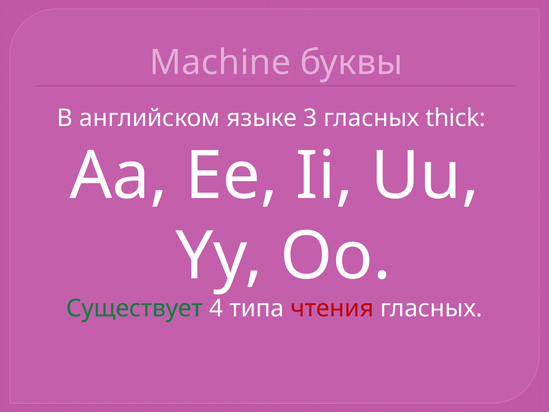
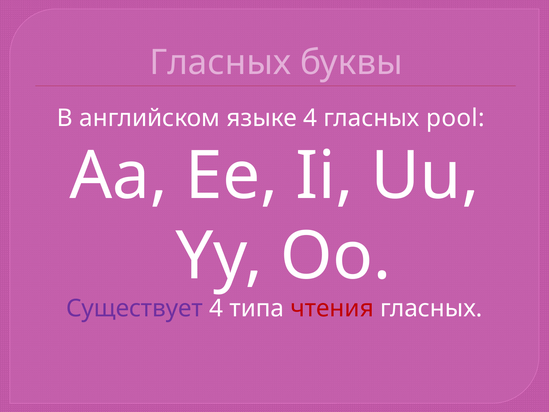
Machine at (220, 63): Machine -> Гласных
языке 3: 3 -> 4
thick: thick -> pool
Существует colour: green -> purple
